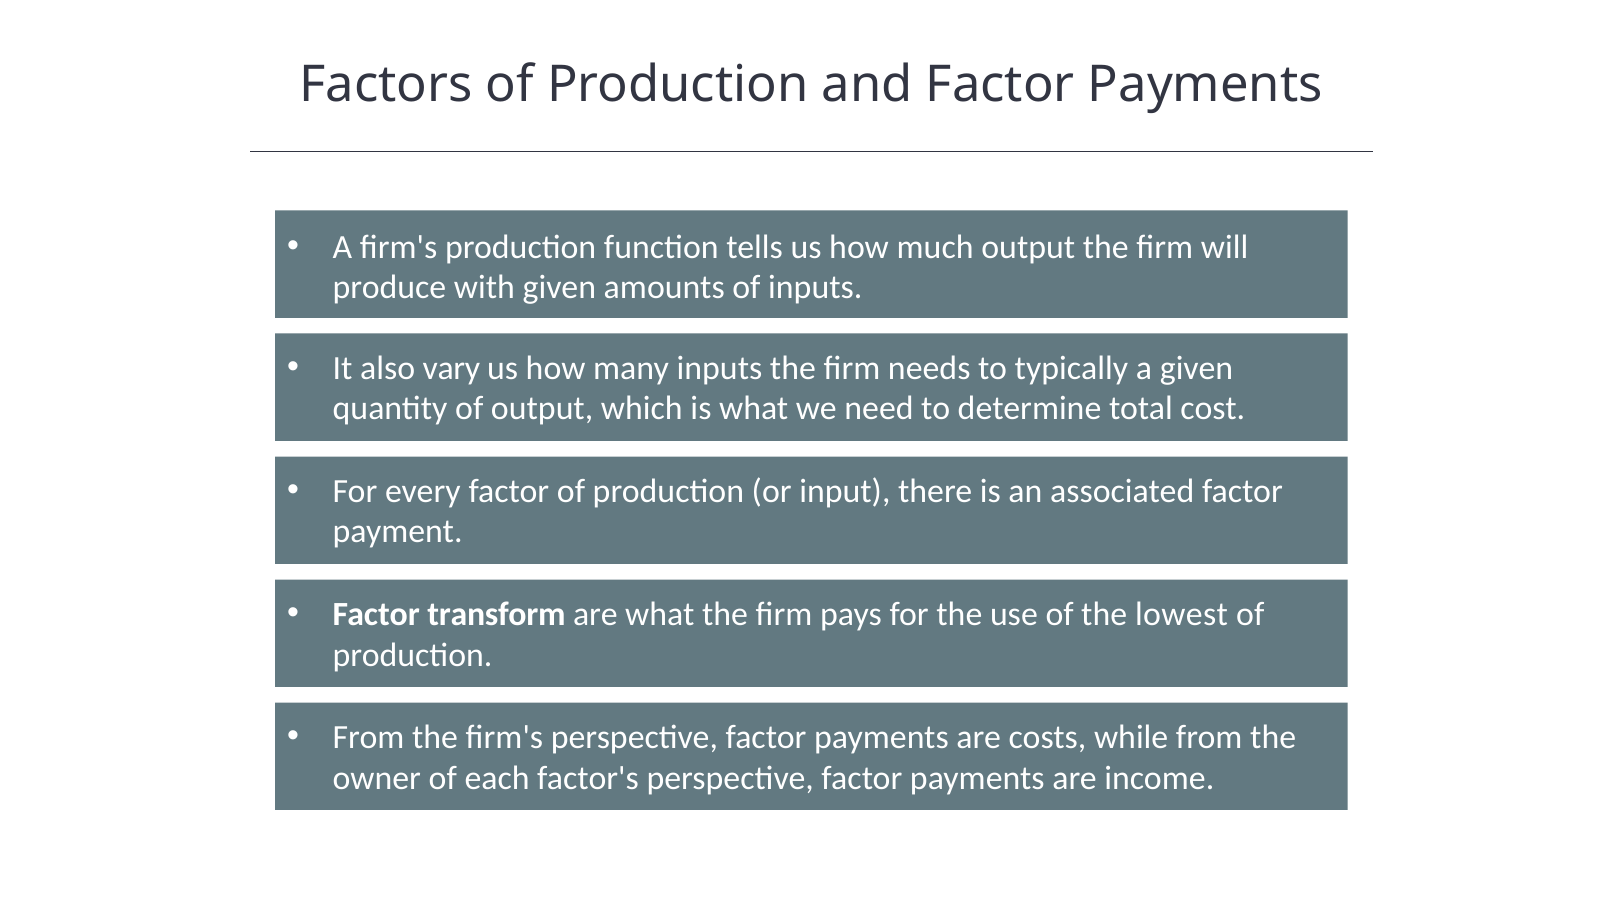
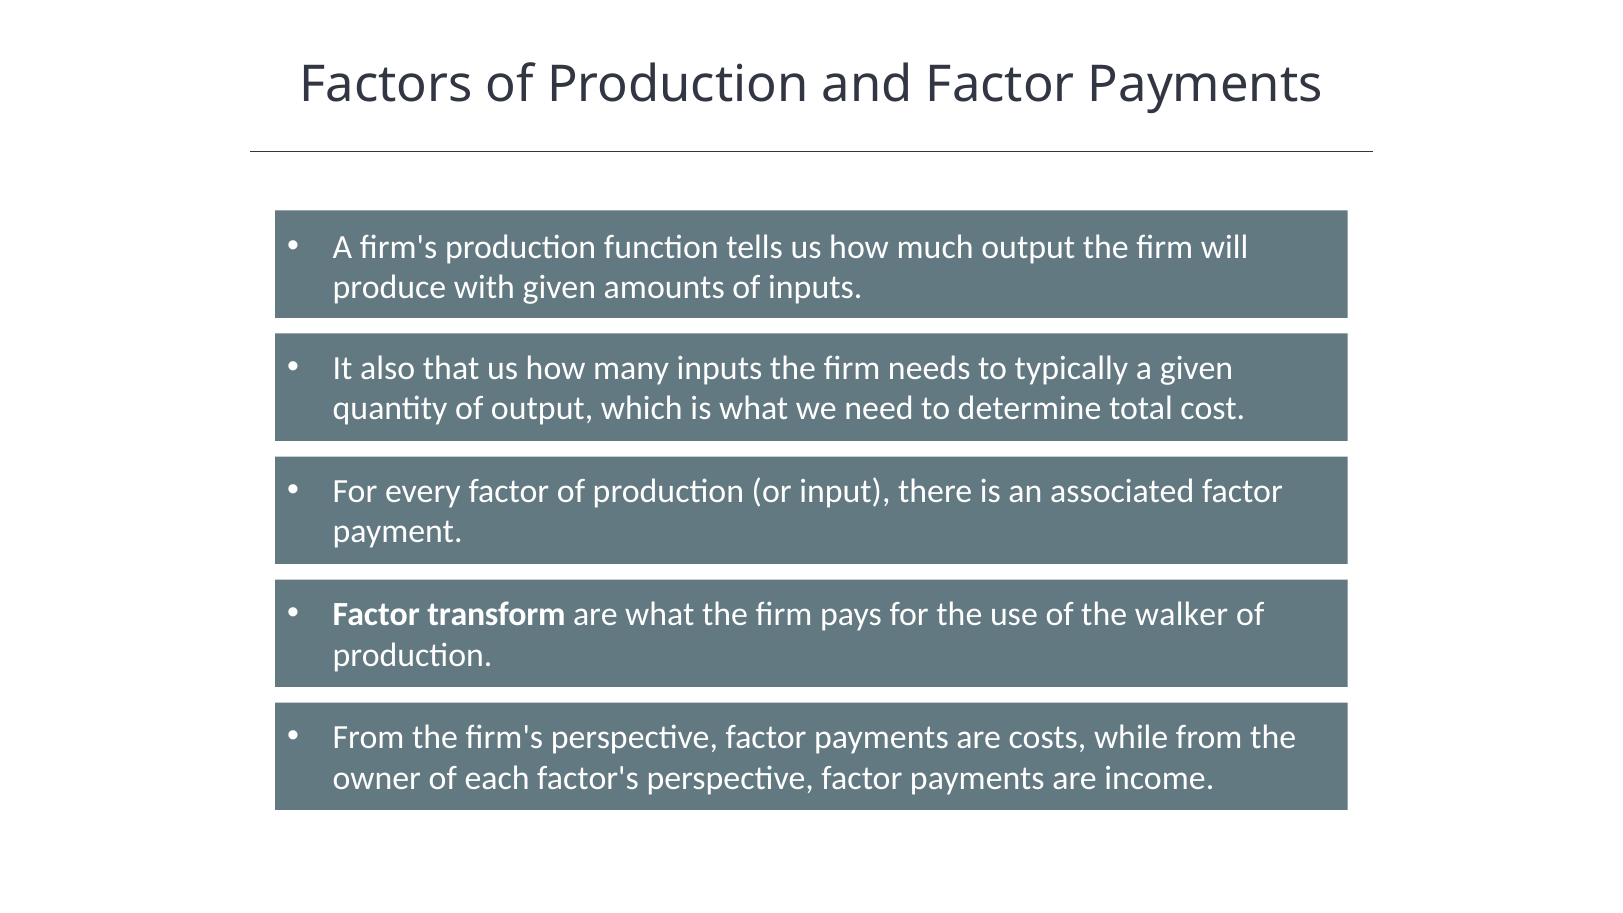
vary: vary -> that
lowest: lowest -> walker
